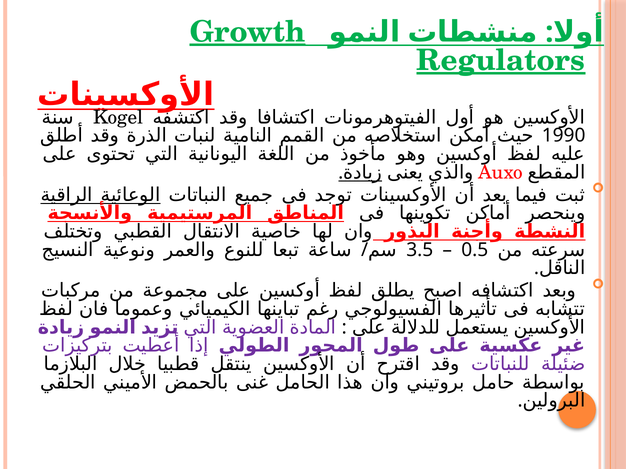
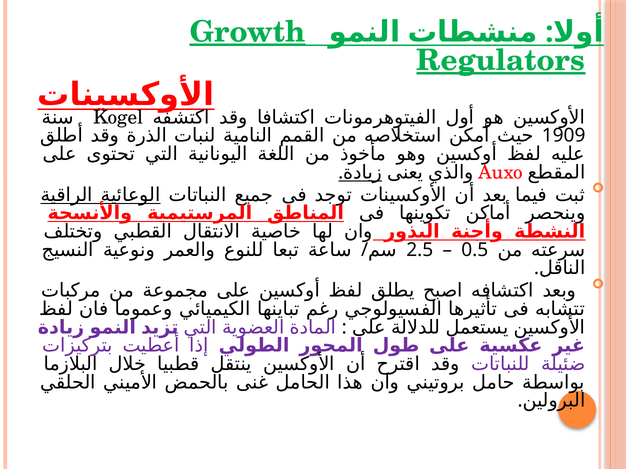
1990: 1990 -> 1909
3.5: 3.5 -> 2.5
